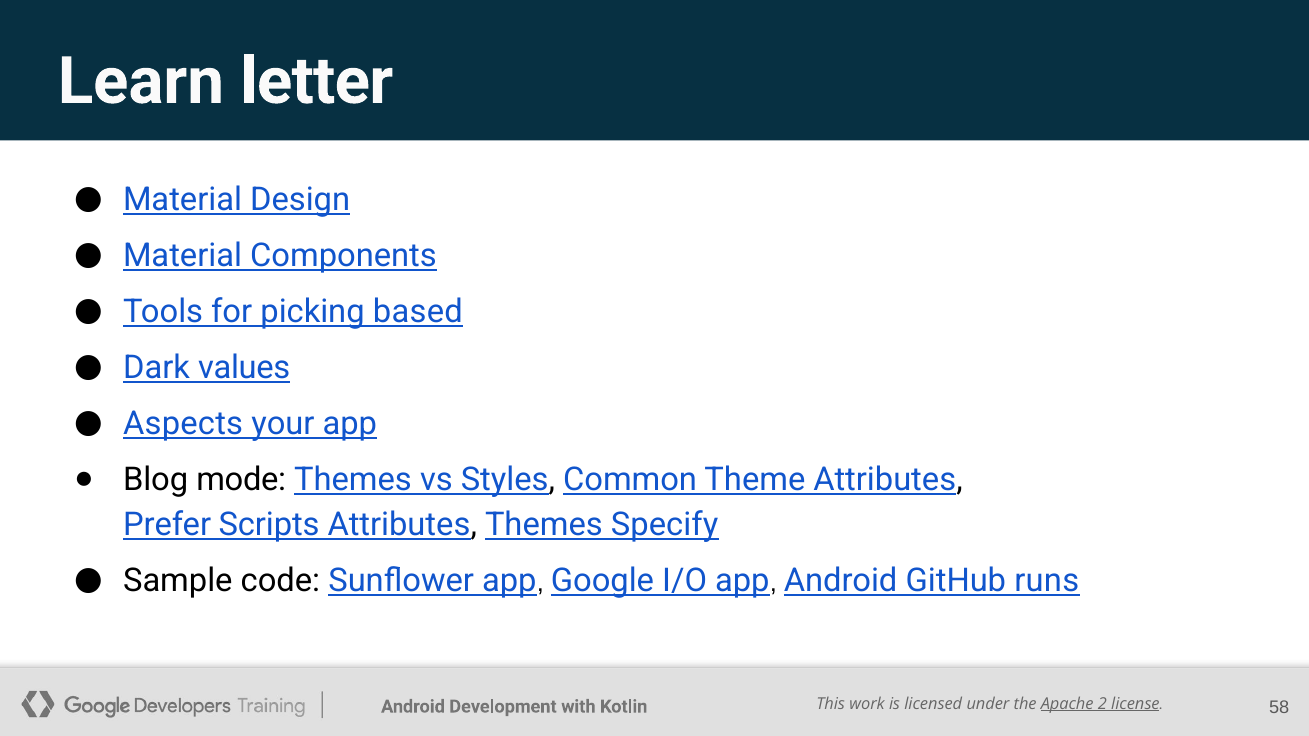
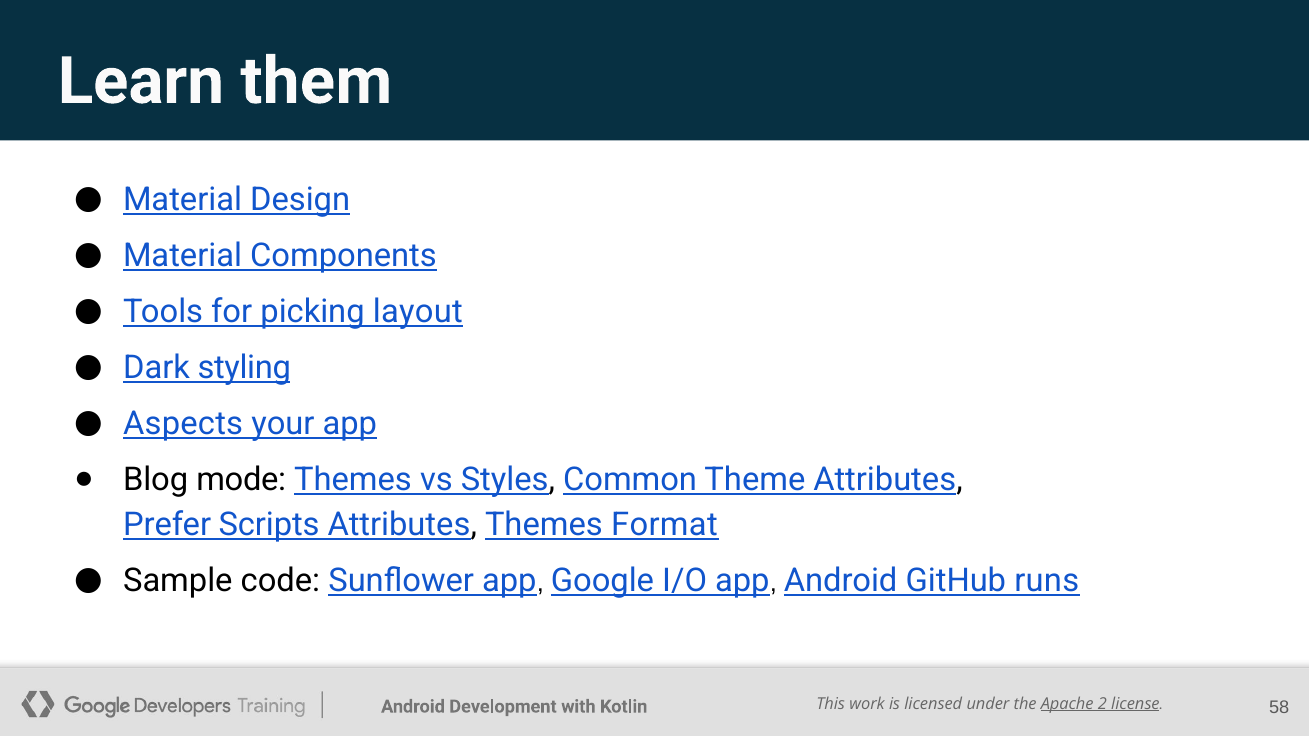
letter: letter -> them
based: based -> layout
values: values -> styling
Specify: Specify -> Format
